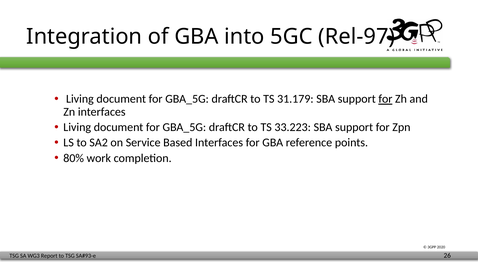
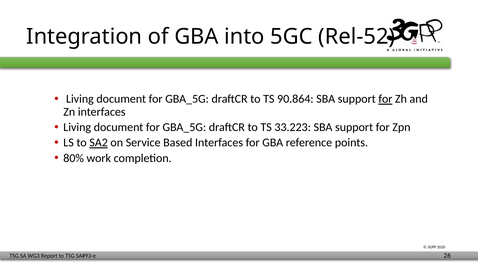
Rel-97: Rel-97 -> Rel-52
31.179: 31.179 -> 90.864
SA2 underline: none -> present
